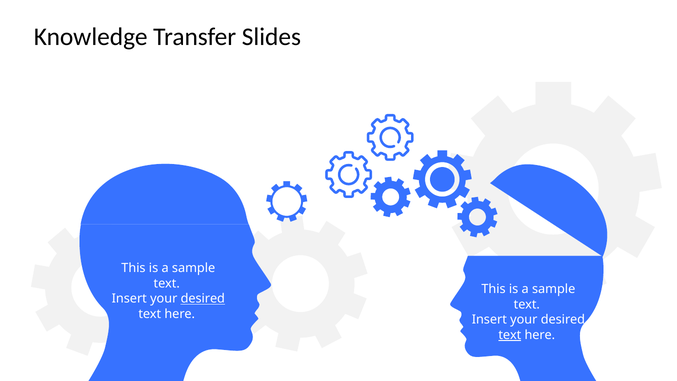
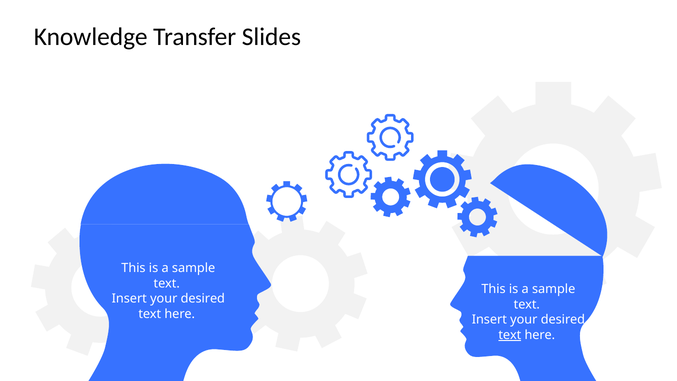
desired at (203, 299) underline: present -> none
